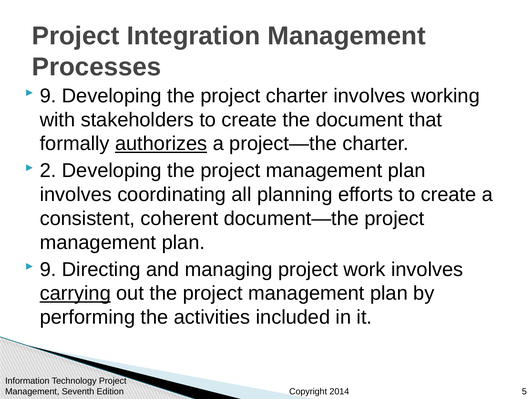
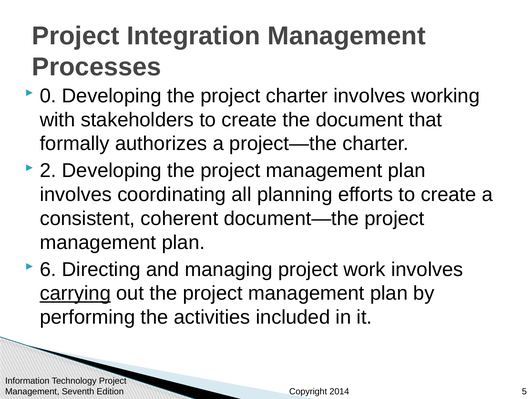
9 at (48, 96): 9 -> 0
authorizes underline: present -> none
9 at (48, 269): 9 -> 6
